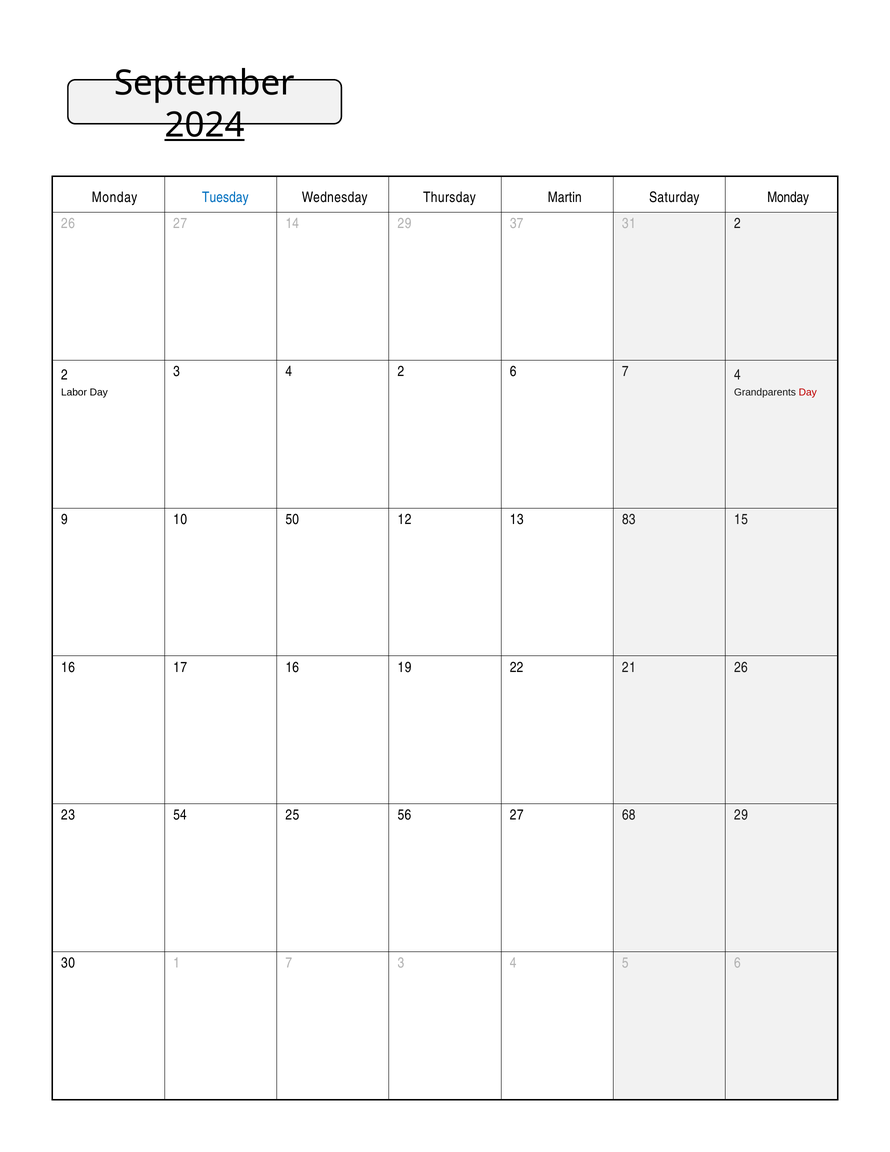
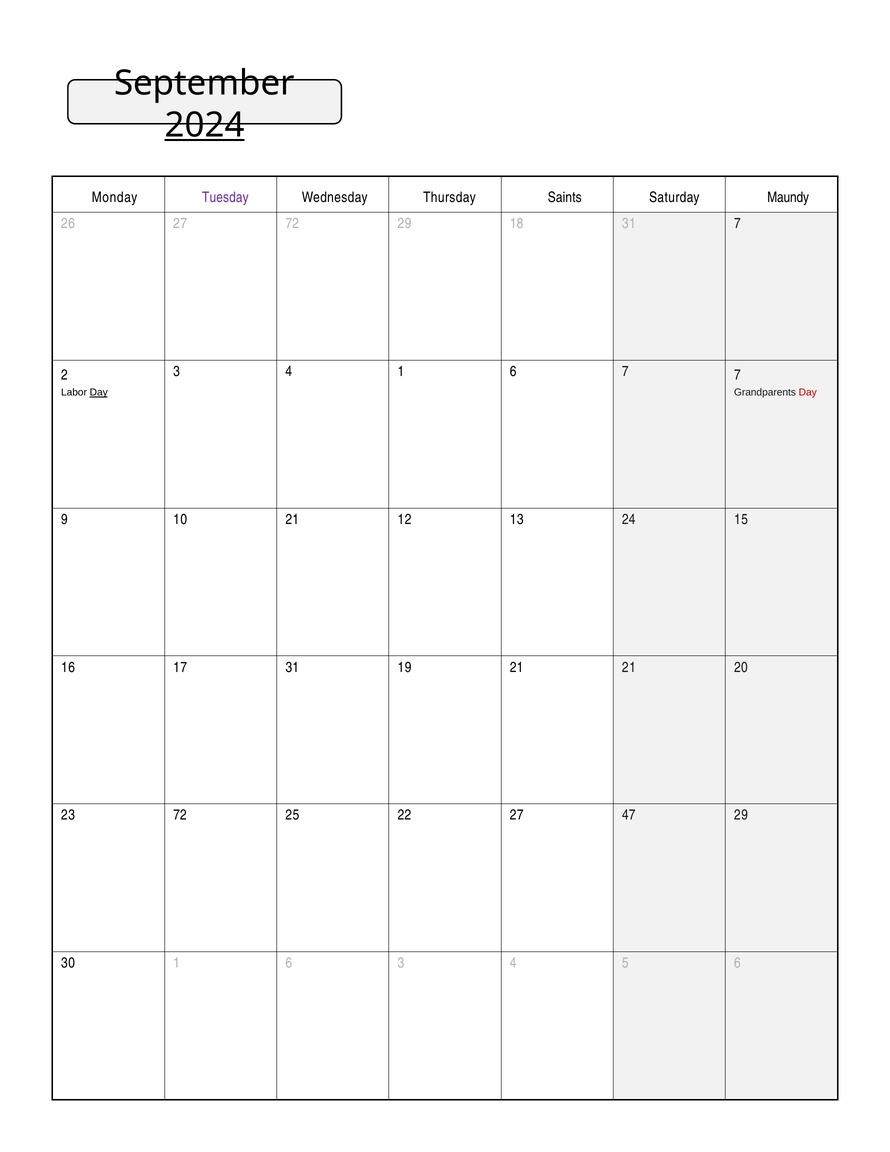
Tuesday colour: blue -> purple
Martin: Martin -> Saints
Saturday Monday: Monday -> Maundy
27 14: 14 -> 72
37: 37 -> 18
31 2: 2 -> 7
4 2: 2 -> 1
7 4: 4 -> 7
Day at (99, 393) underline: none -> present
10 50: 50 -> 21
83: 83 -> 24
17 16: 16 -> 31
19 22: 22 -> 21
21 26: 26 -> 20
23 54: 54 -> 72
56: 56 -> 22
68: 68 -> 47
30 1 7: 7 -> 6
